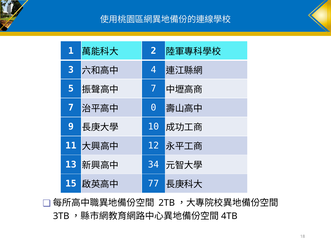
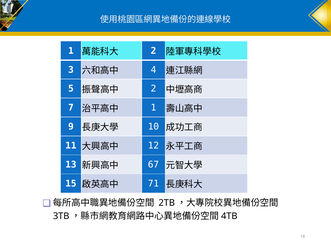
7 at (153, 89): 7 -> 2
0 at (153, 108): 0 -> 1
34: 34 -> 67
77: 77 -> 71
